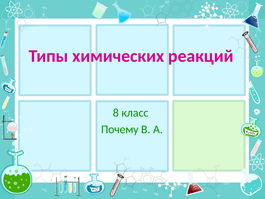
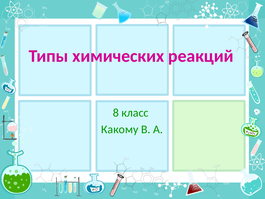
Почему: Почему -> Какому
